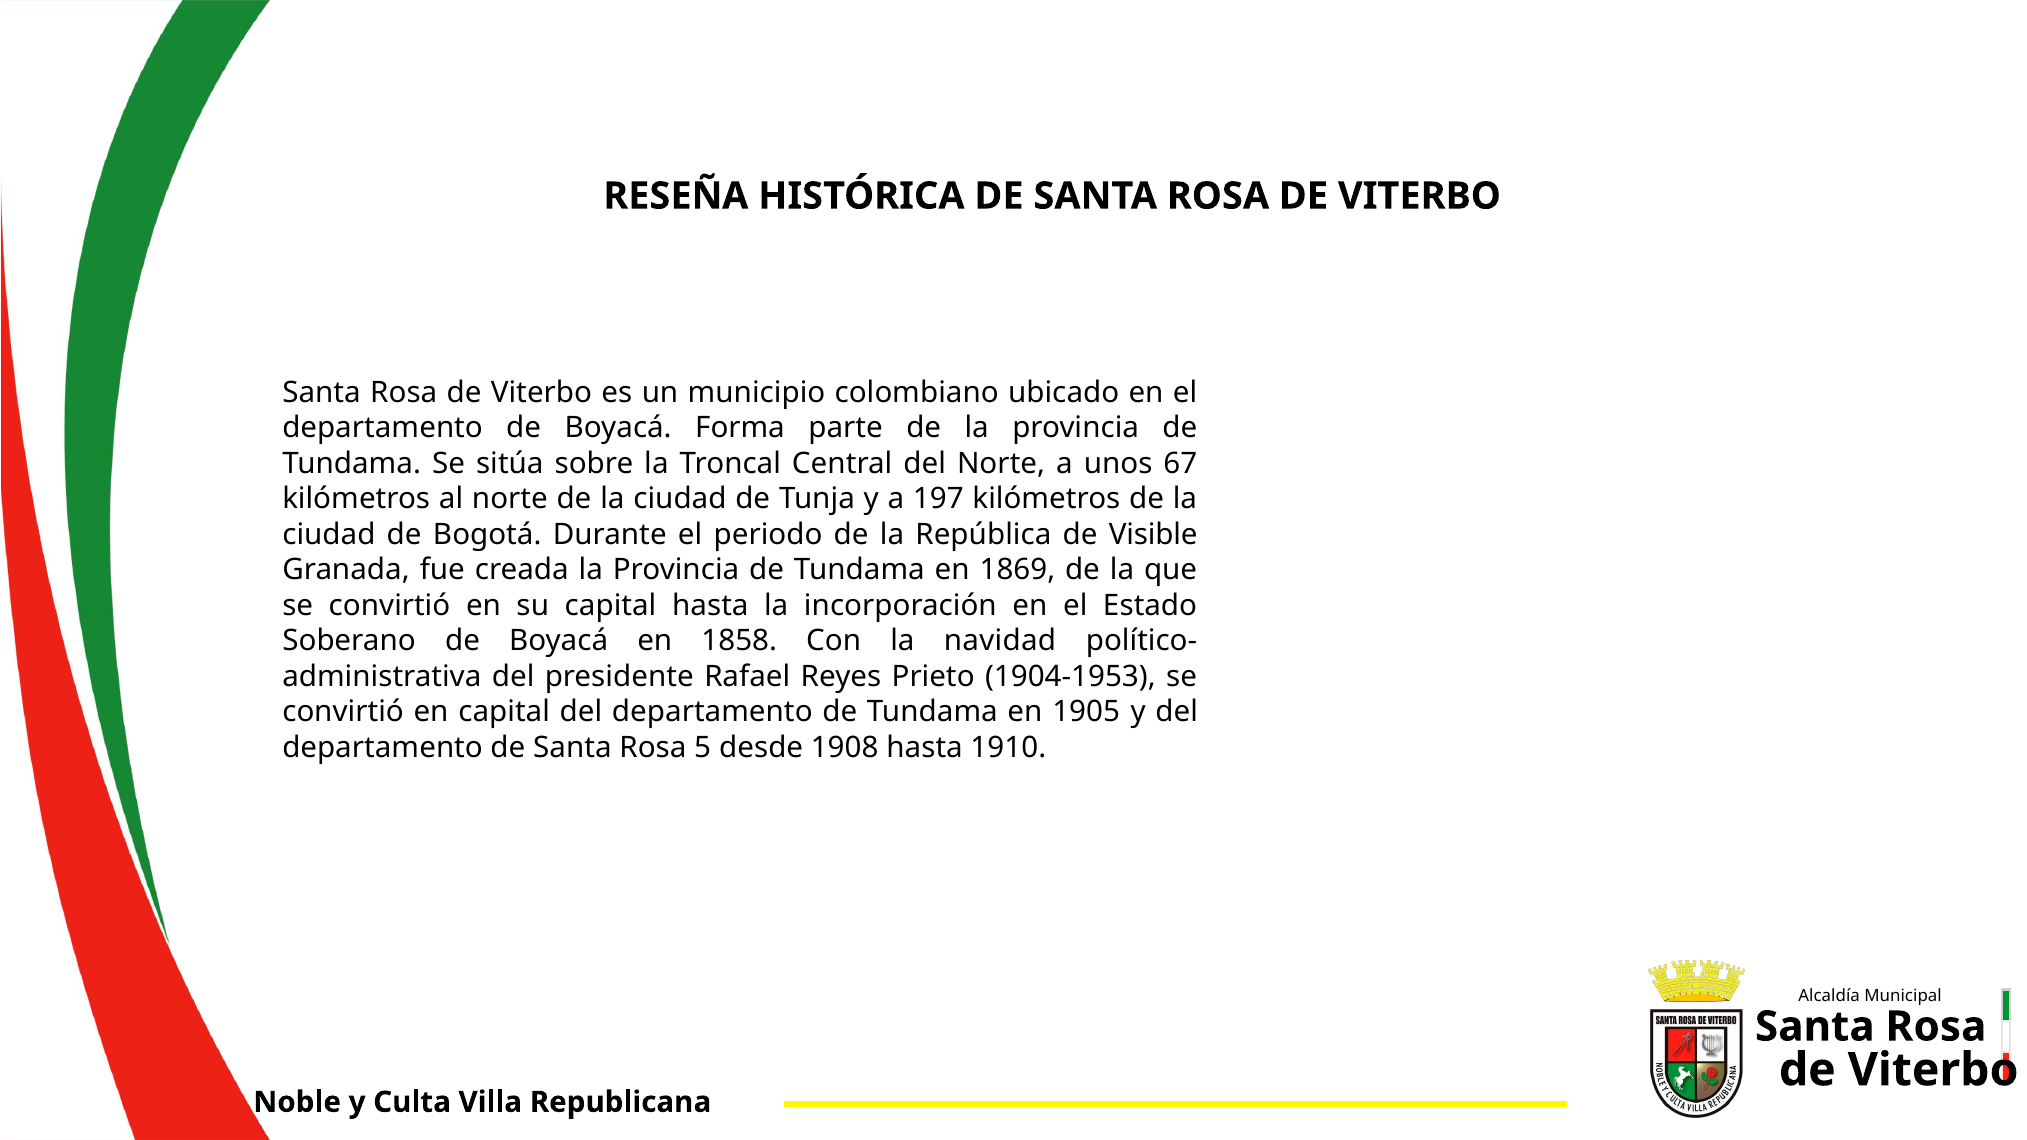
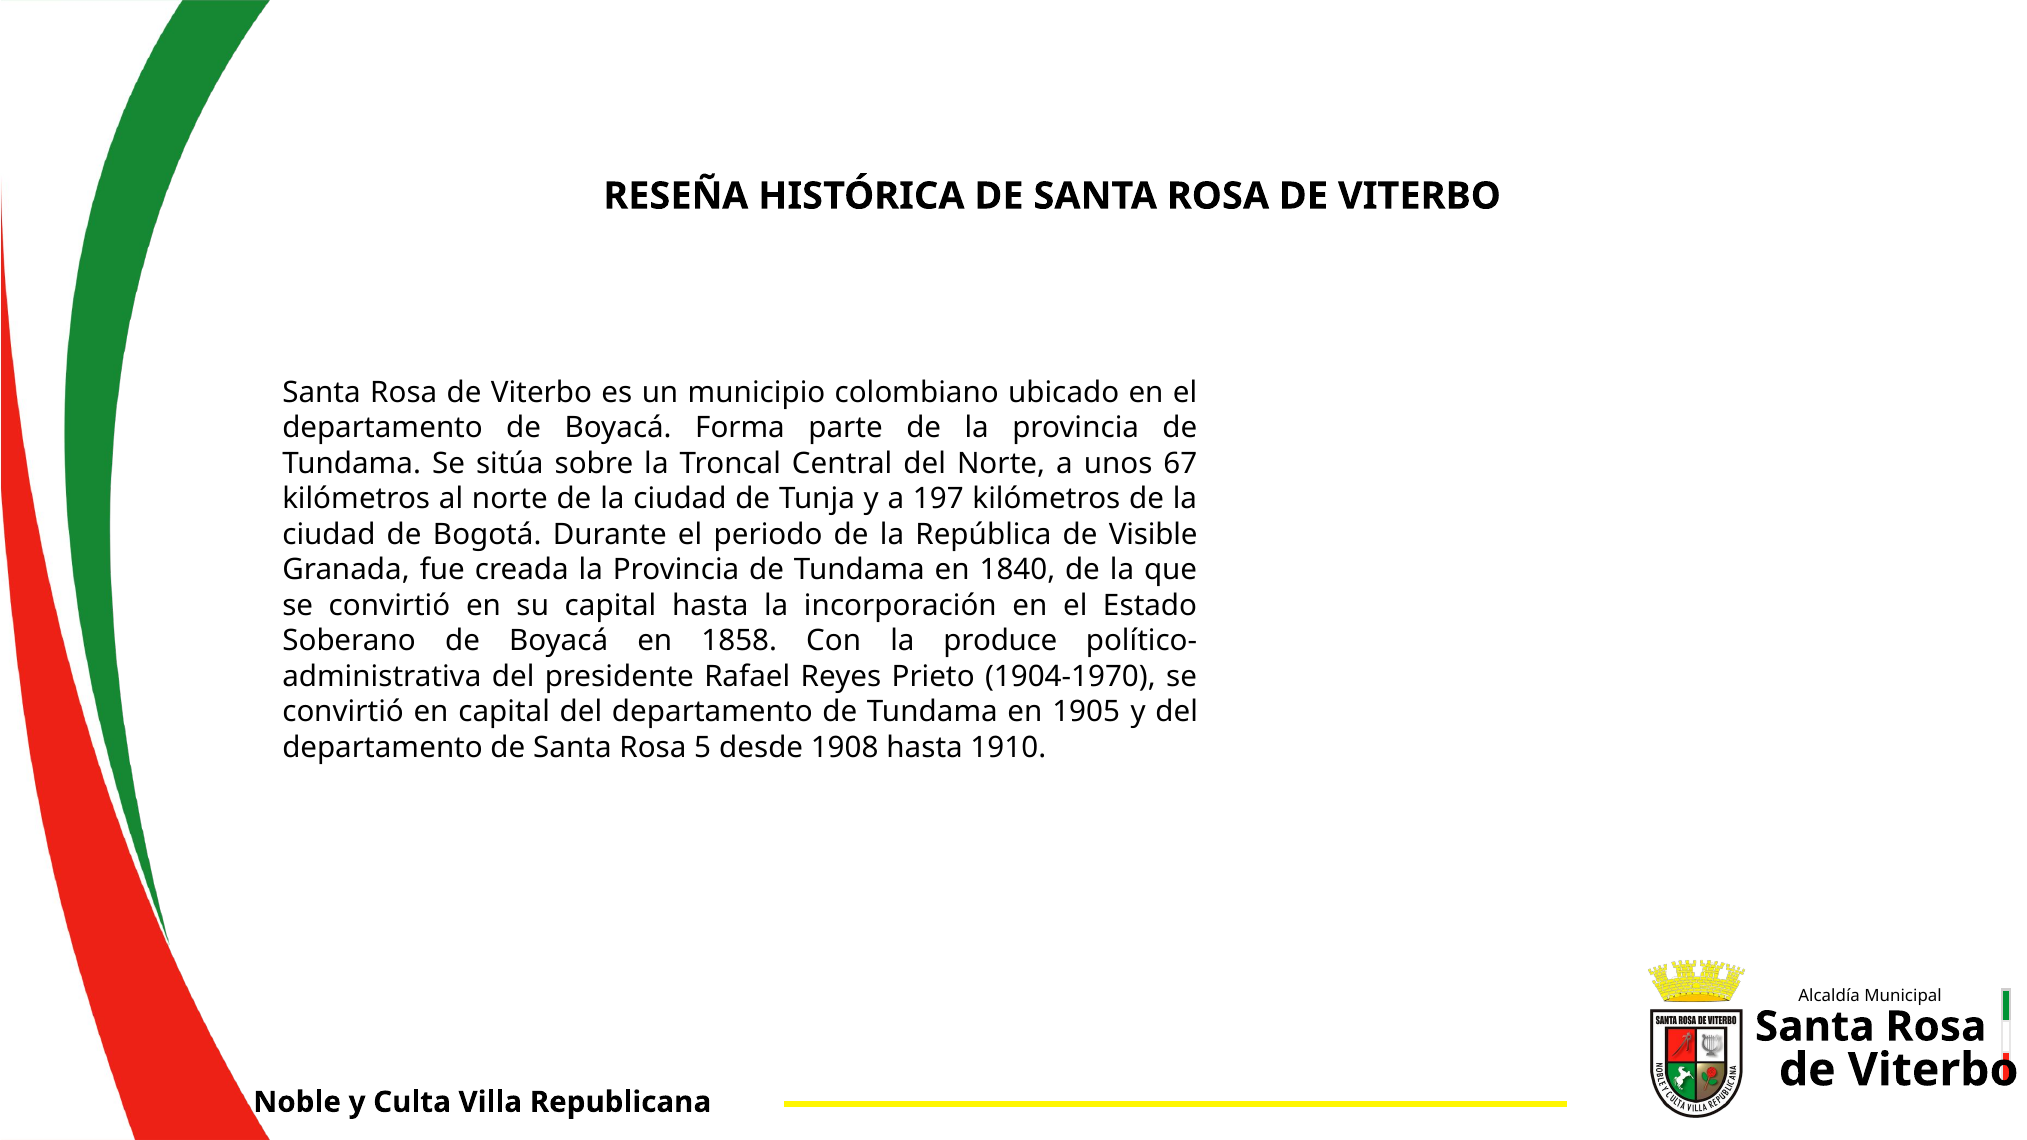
1869: 1869 -> 1840
navidad: navidad -> produce
1904-1953: 1904-1953 -> 1904-1970
